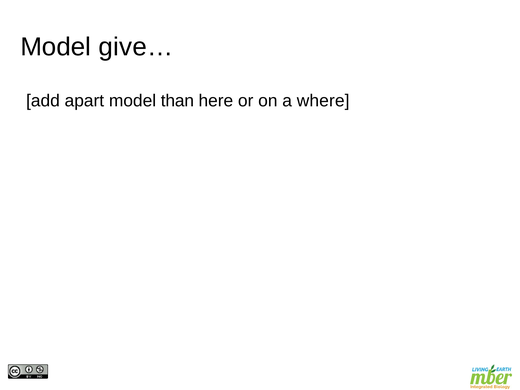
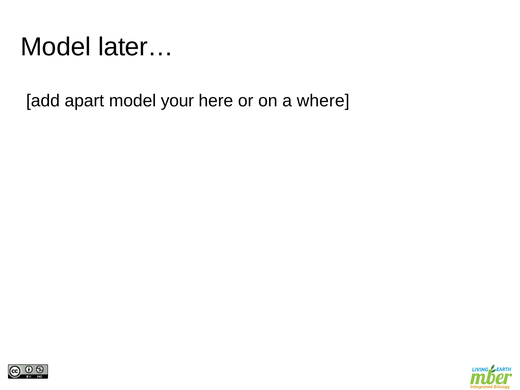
give…: give… -> later…
than: than -> your
